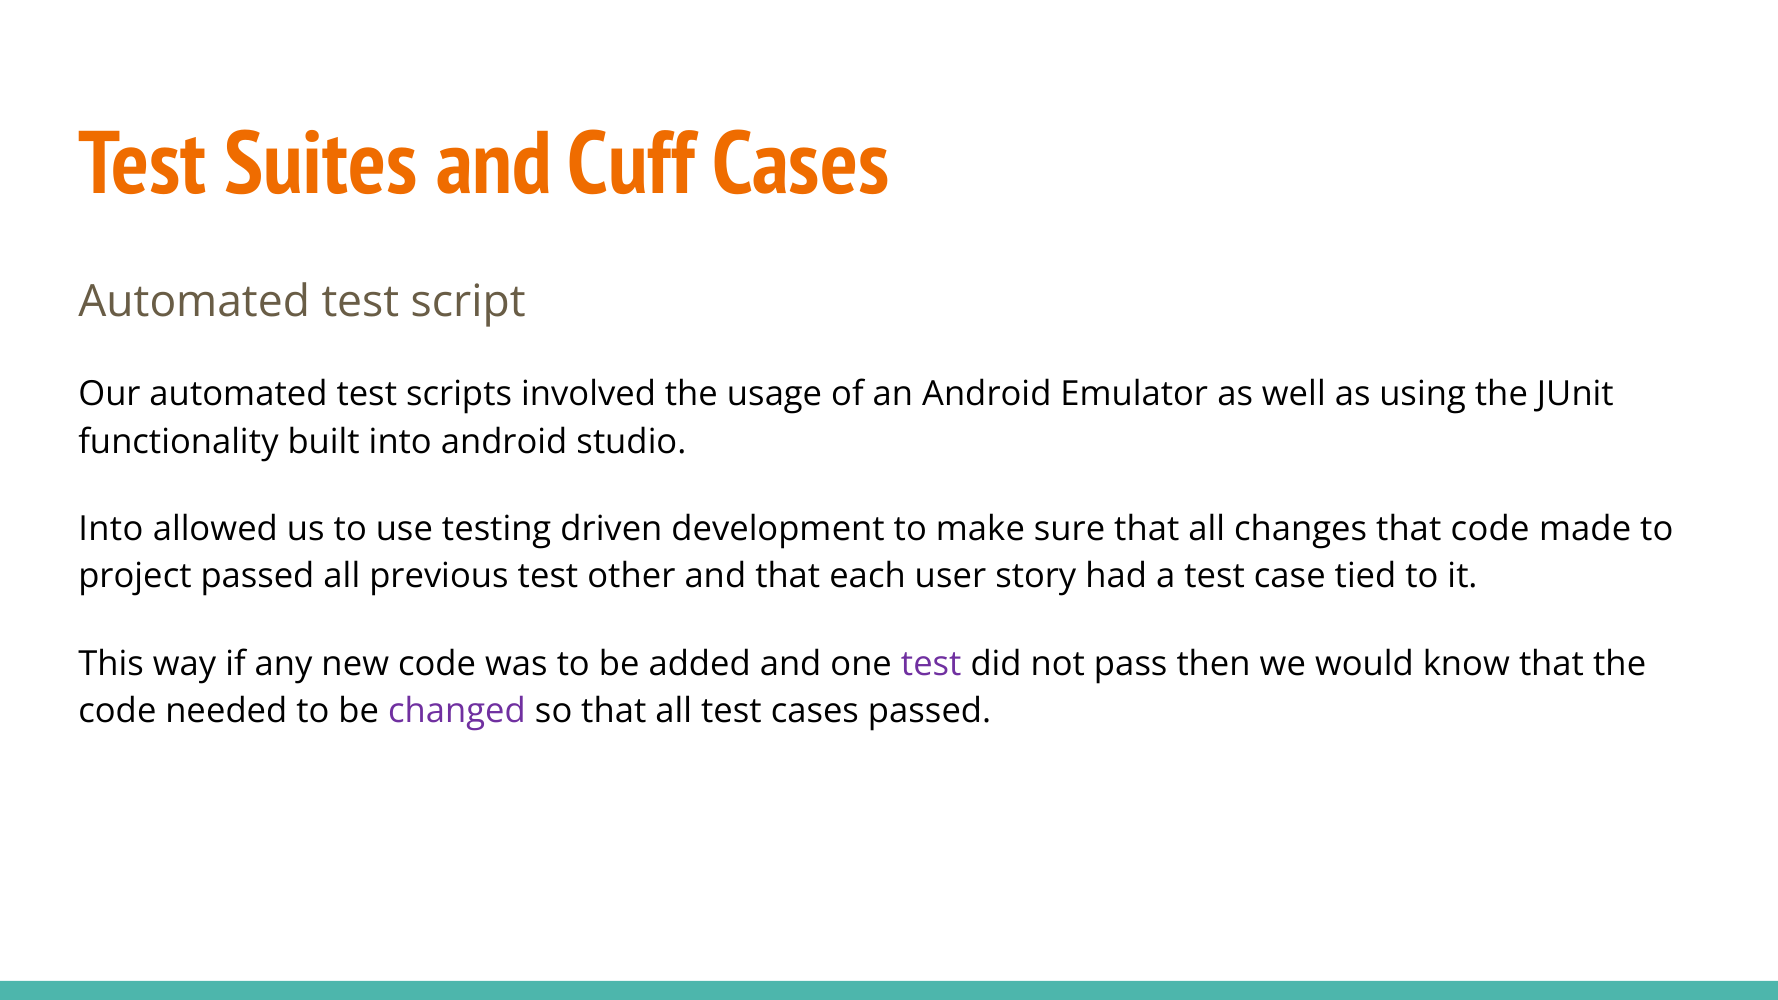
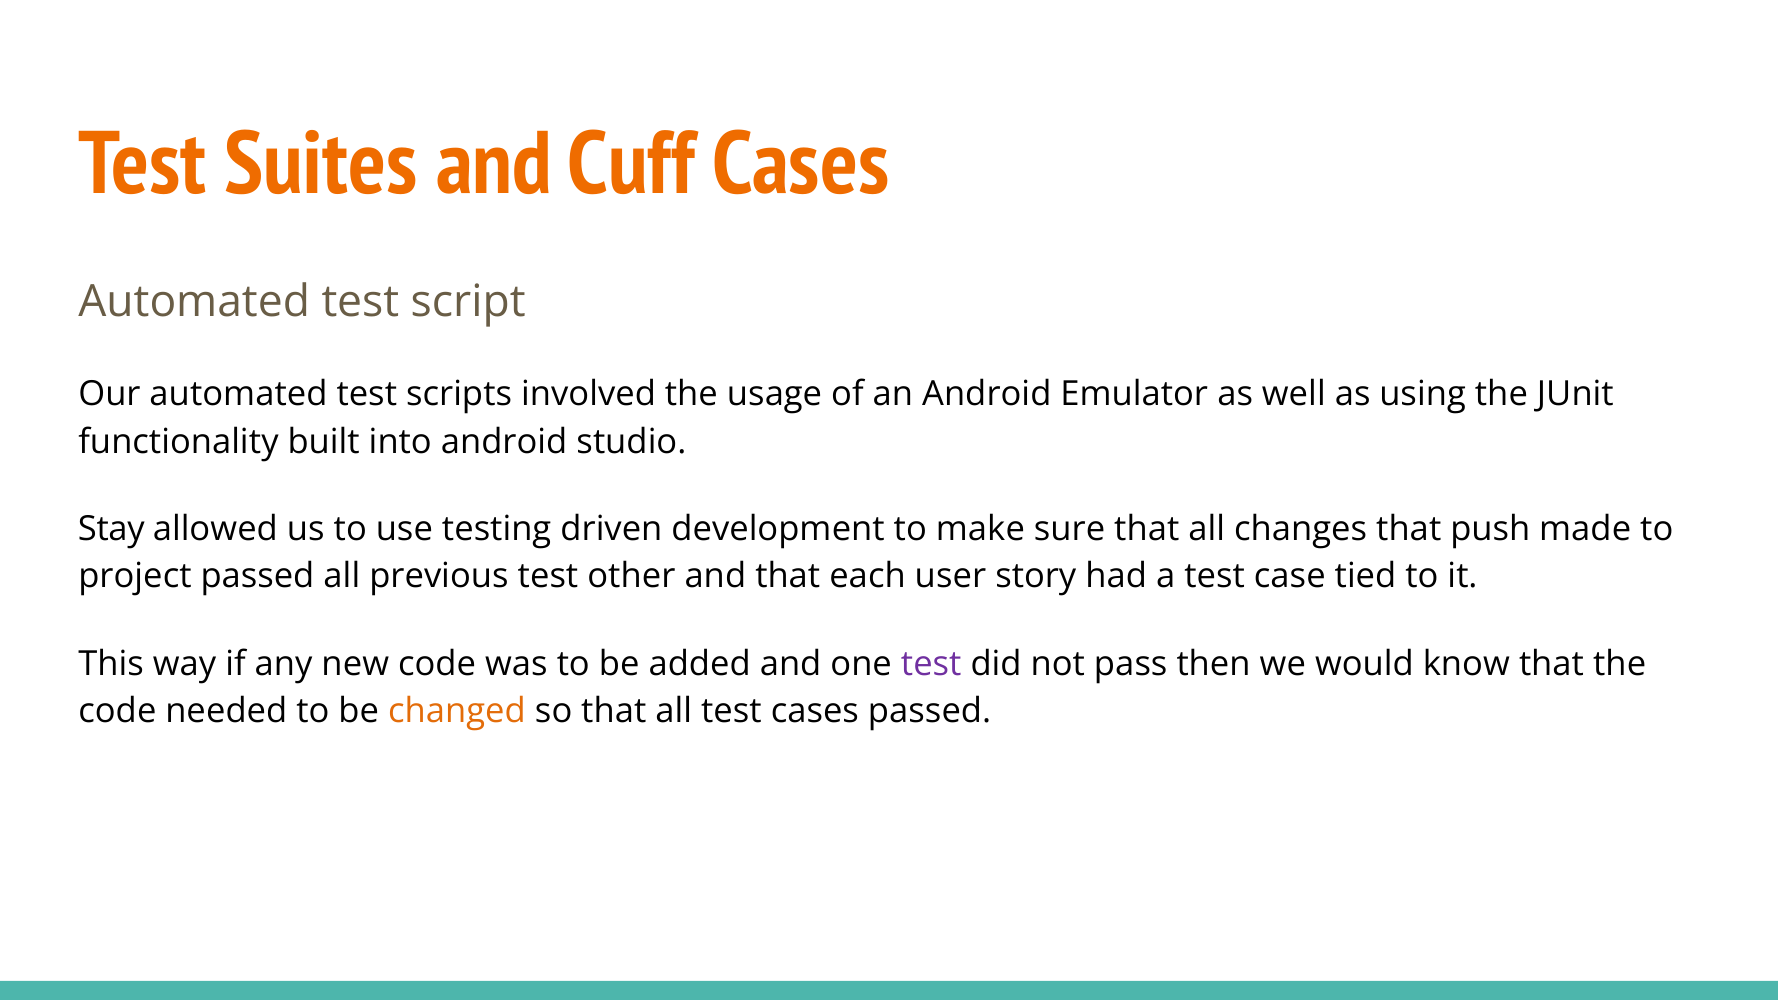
Into at (111, 529): Into -> Stay
that code: code -> push
changed colour: purple -> orange
